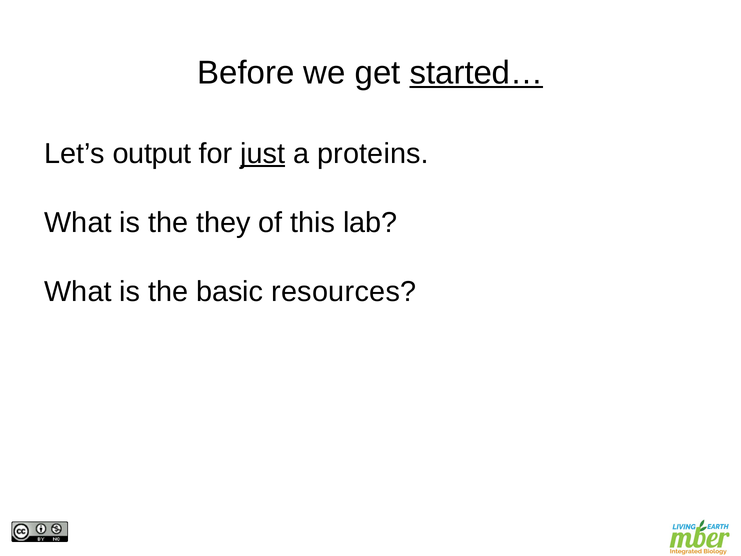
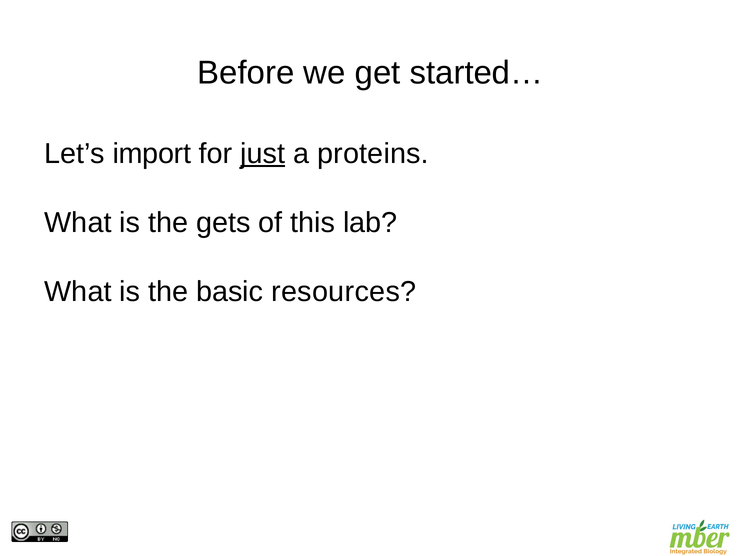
started… underline: present -> none
output: output -> import
they: they -> gets
